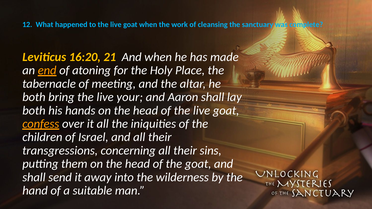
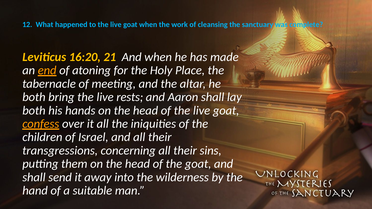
your: your -> rests
